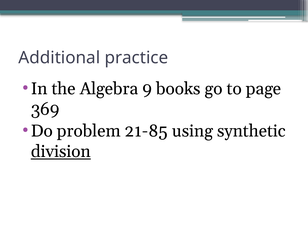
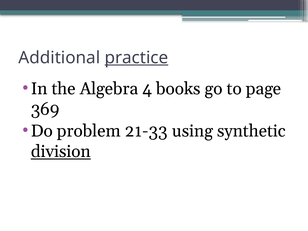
practice underline: none -> present
9: 9 -> 4
21-85: 21-85 -> 21-33
